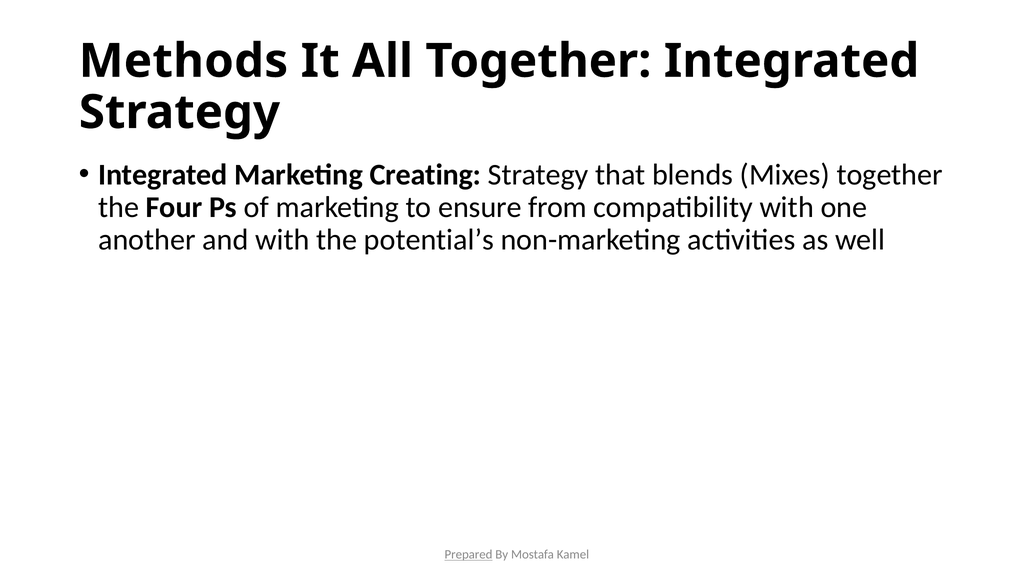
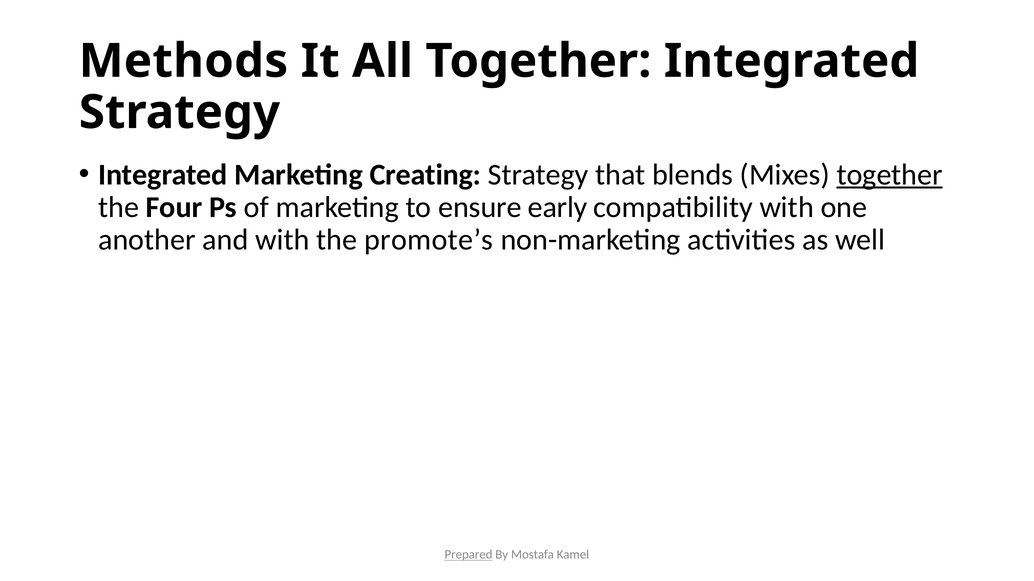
together at (890, 175) underline: none -> present
from: from -> early
potential’s: potential’s -> promote’s
